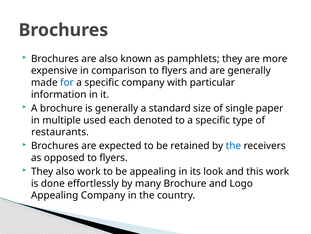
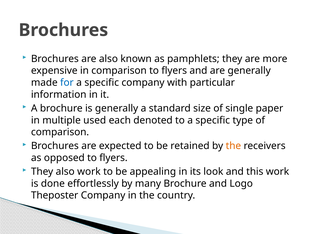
restaurants at (60, 132): restaurants -> comparison
the at (233, 145) colour: blue -> orange
Appealing at (55, 195): Appealing -> Theposter
